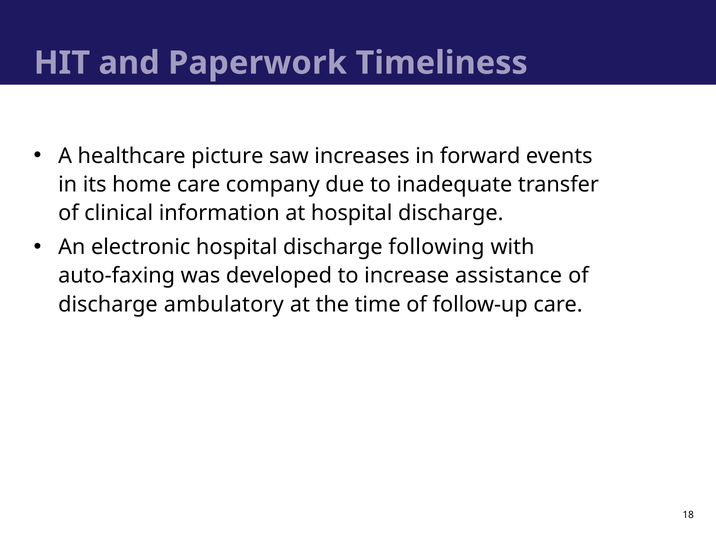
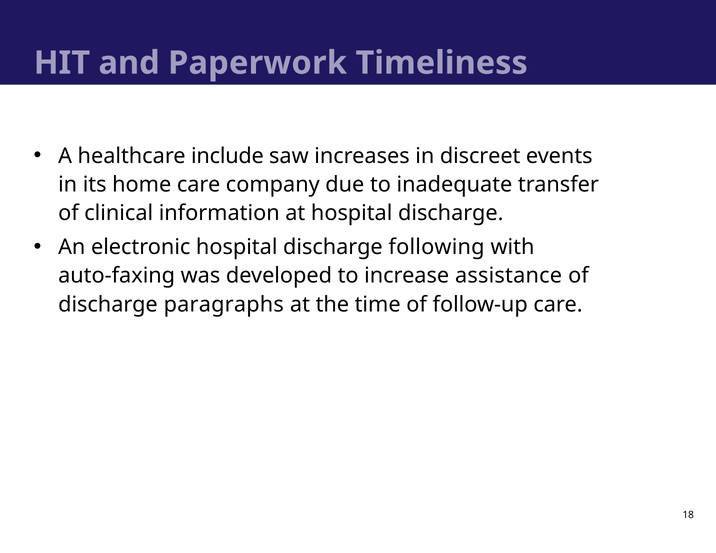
picture: picture -> include
forward: forward -> discreet
ambulatory: ambulatory -> paragraphs
